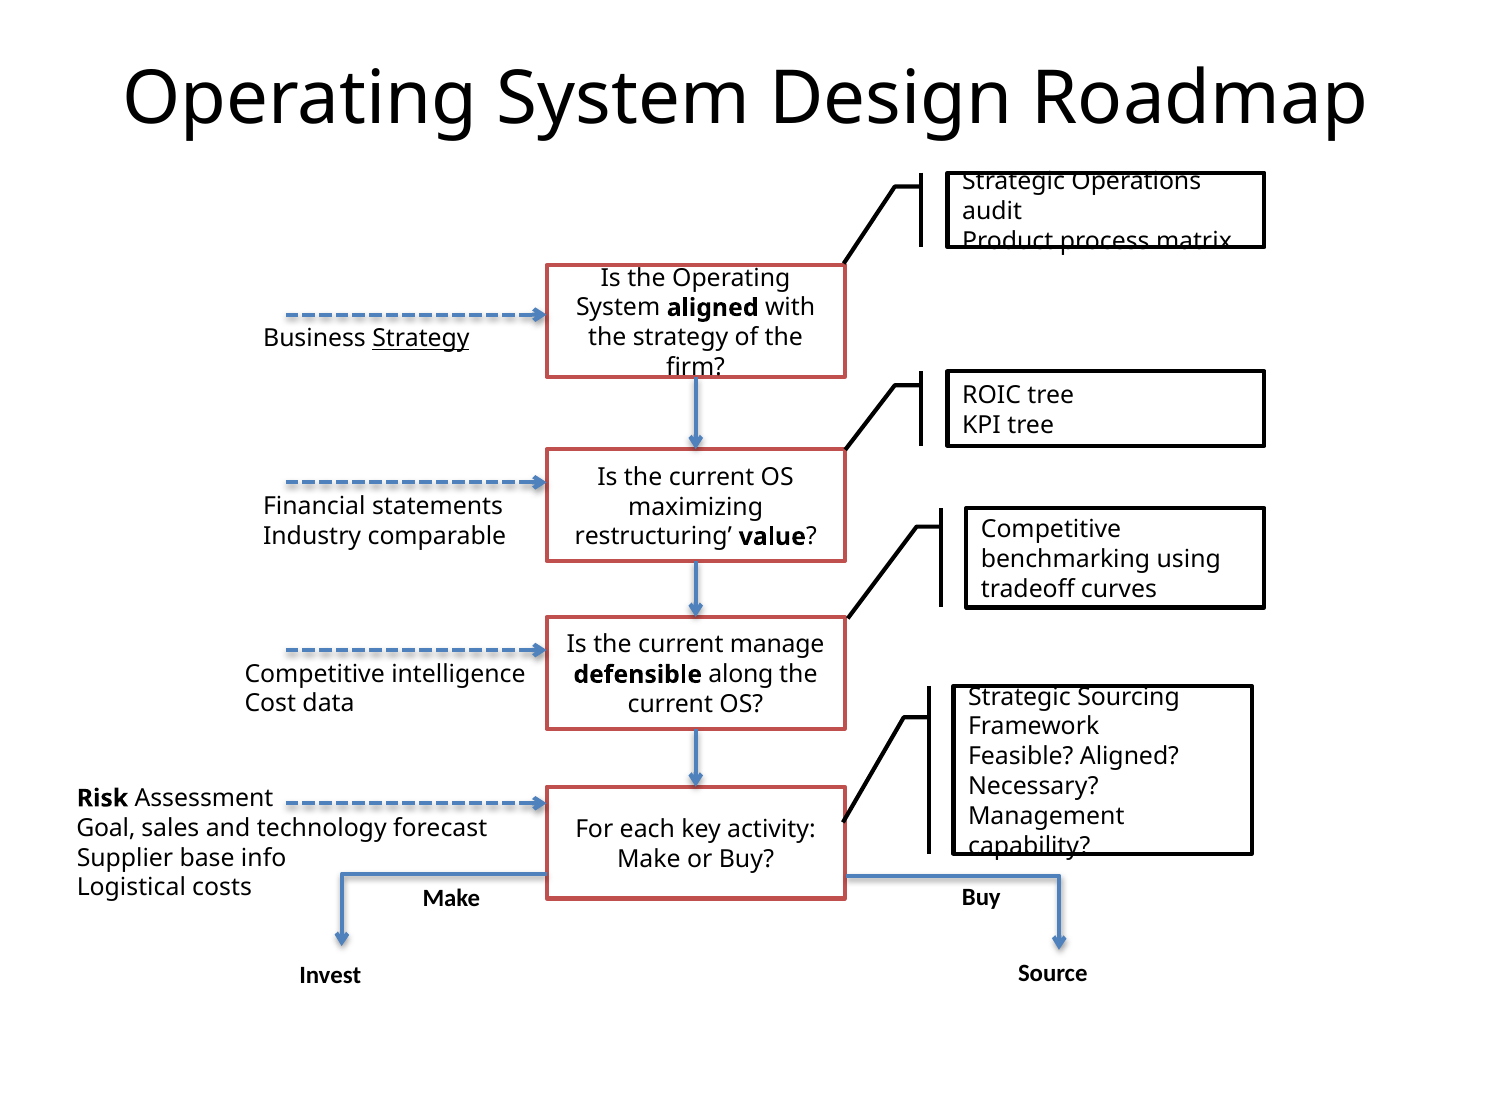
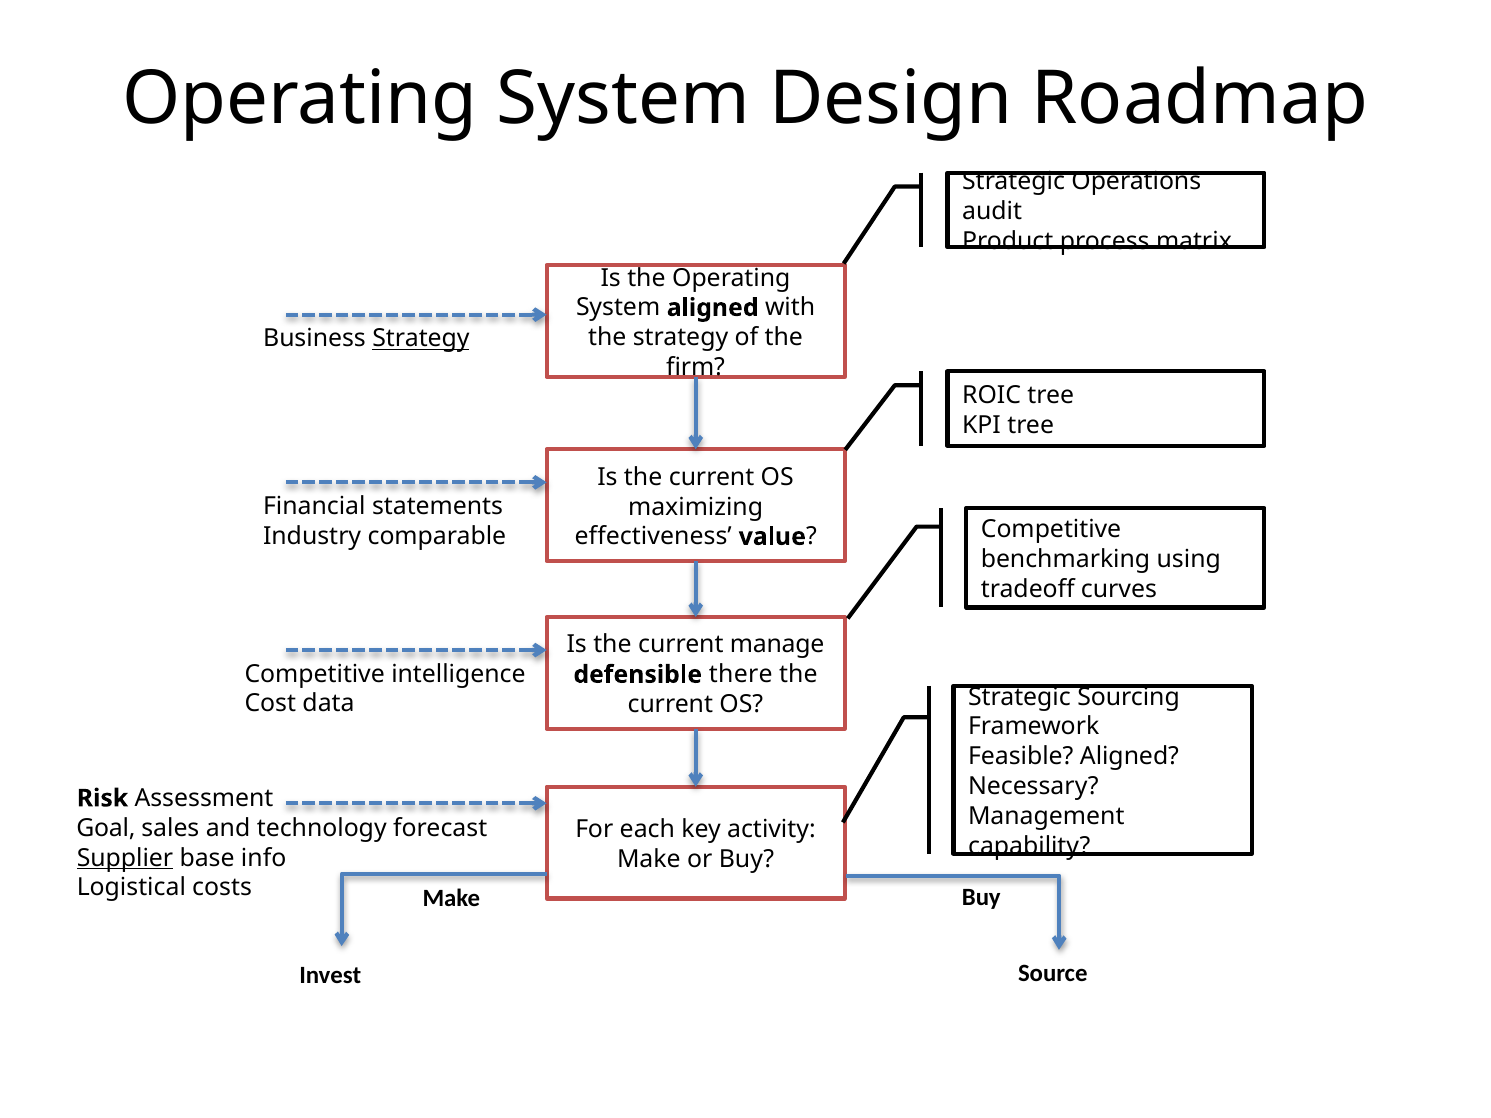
restructuring: restructuring -> effectiveness
along: along -> there
Supplier underline: none -> present
